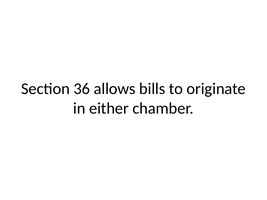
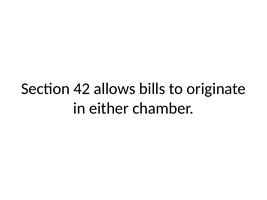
36: 36 -> 42
